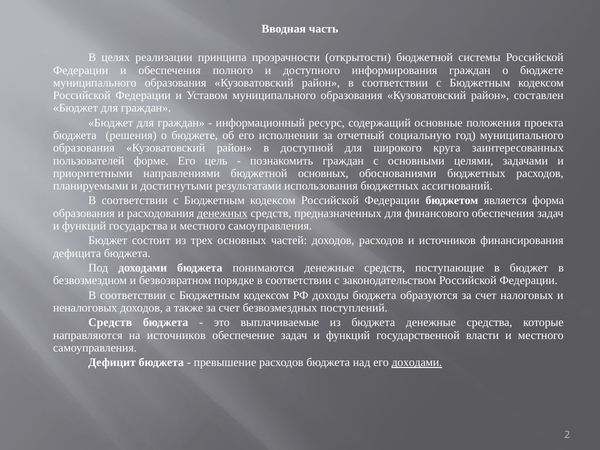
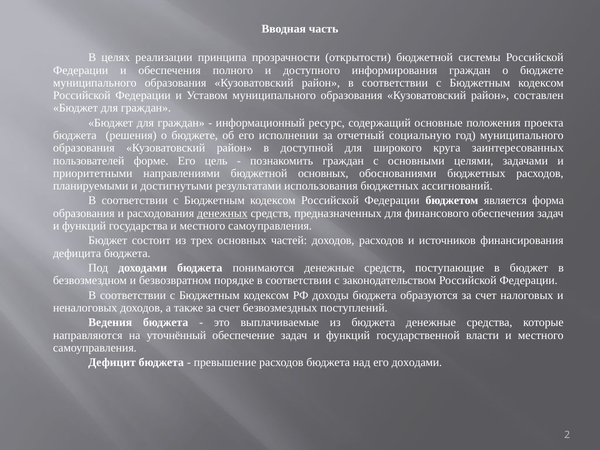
Средств at (110, 323): Средств -> Ведения
на источников: источников -> уточнённый
доходами at (417, 362) underline: present -> none
